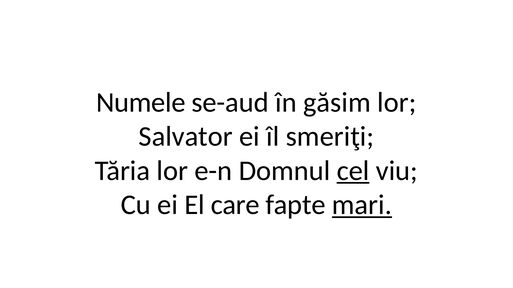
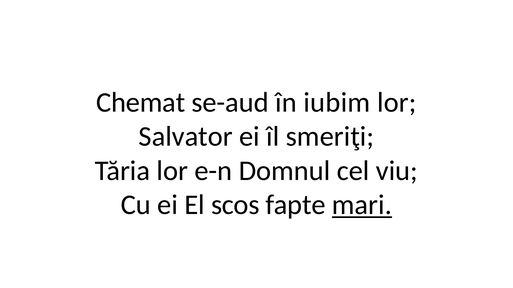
Numele: Numele -> Chemat
găsim: găsim -> iubim
cel underline: present -> none
care: care -> scos
